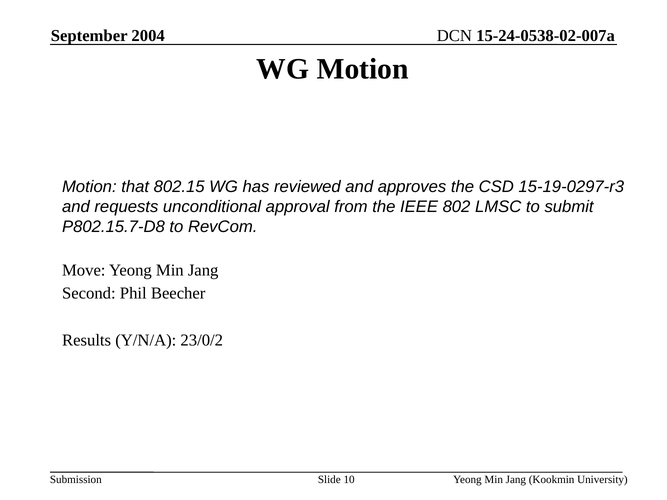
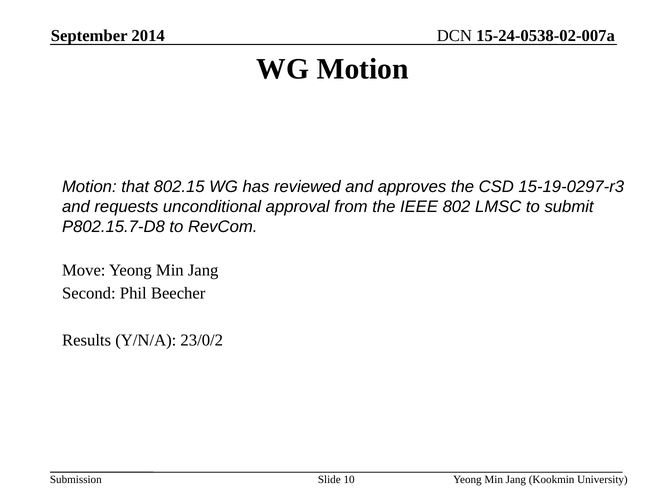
2004: 2004 -> 2014
